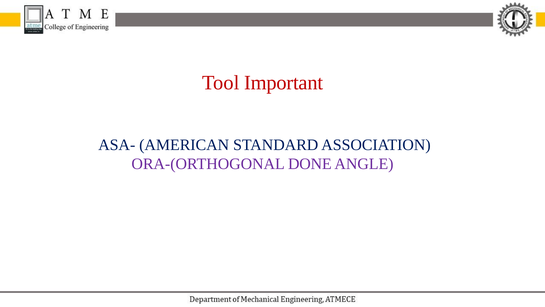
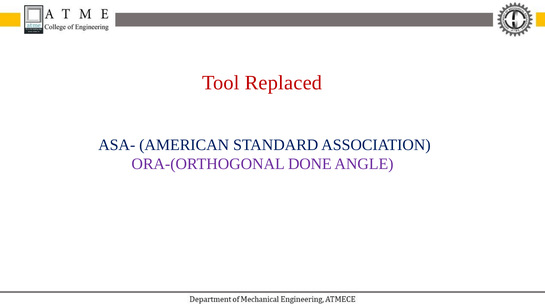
Important: Important -> Replaced
